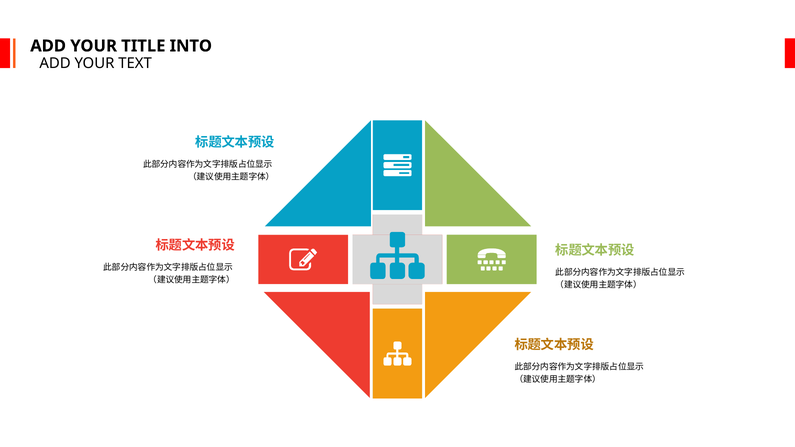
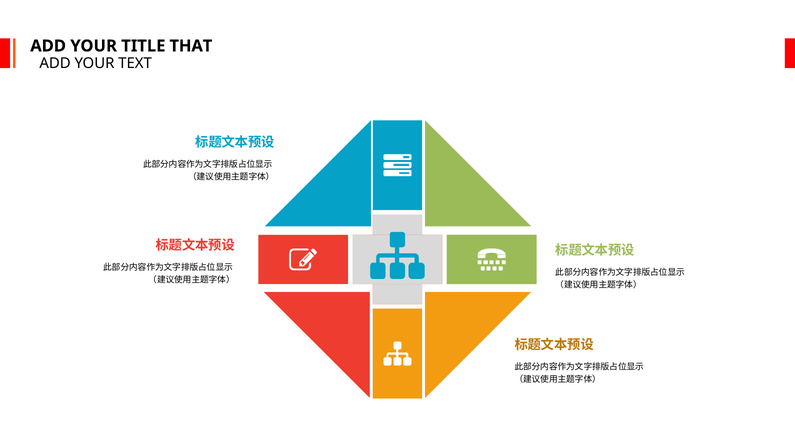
INTO: INTO -> THAT
